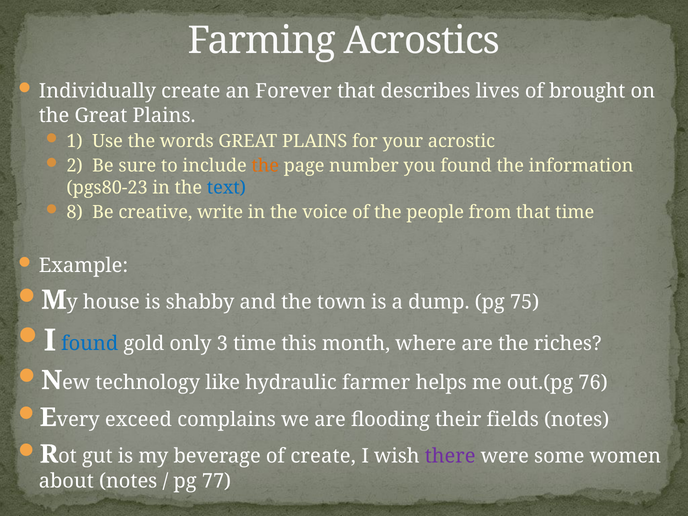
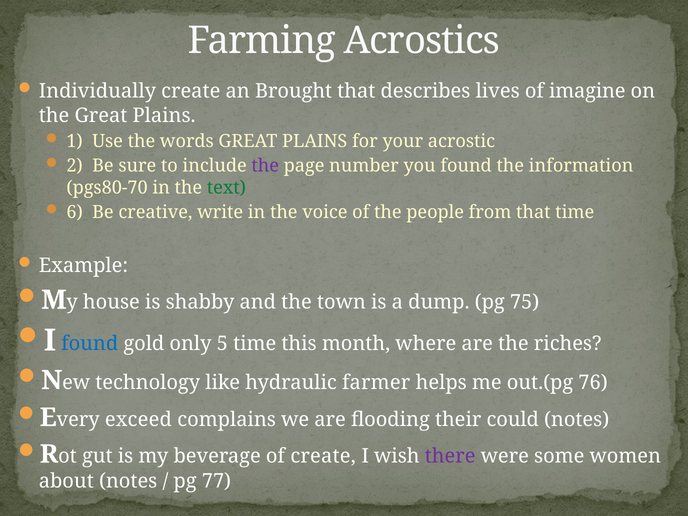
Forever: Forever -> Brought
brought: brought -> imagine
the at (265, 166) colour: orange -> purple
pgs80-23: pgs80-23 -> pgs80-70
text colour: blue -> green
8: 8 -> 6
3: 3 -> 5
fields: fields -> could
